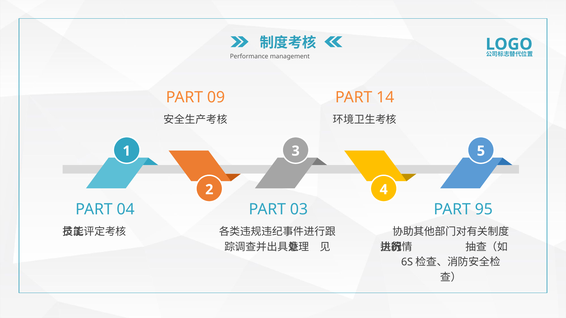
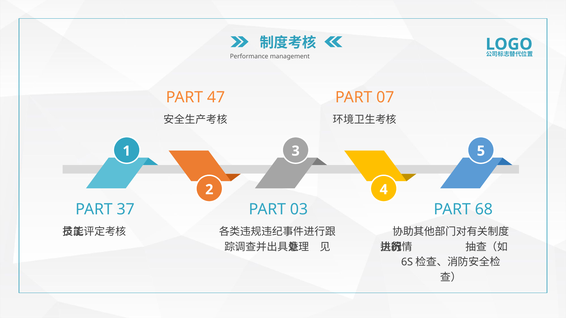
09: 09 -> 47
14: 14 -> 07
04: 04 -> 37
95: 95 -> 68
